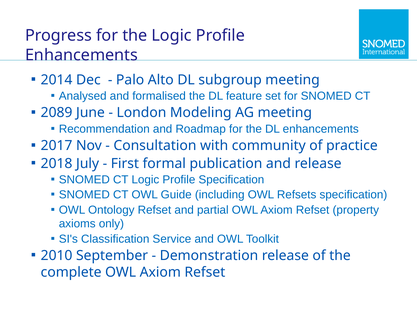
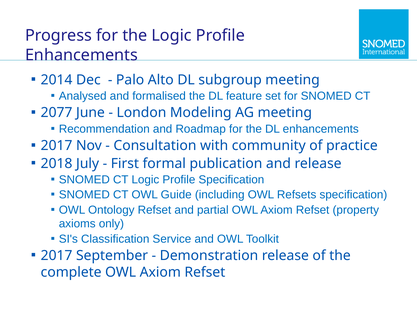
2089: 2089 -> 2077
2010 at (57, 255): 2010 -> 2017
